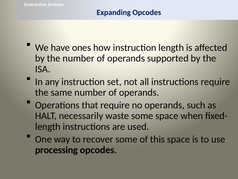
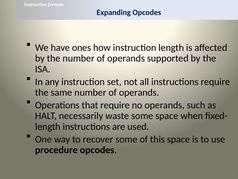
processing: processing -> procedure
